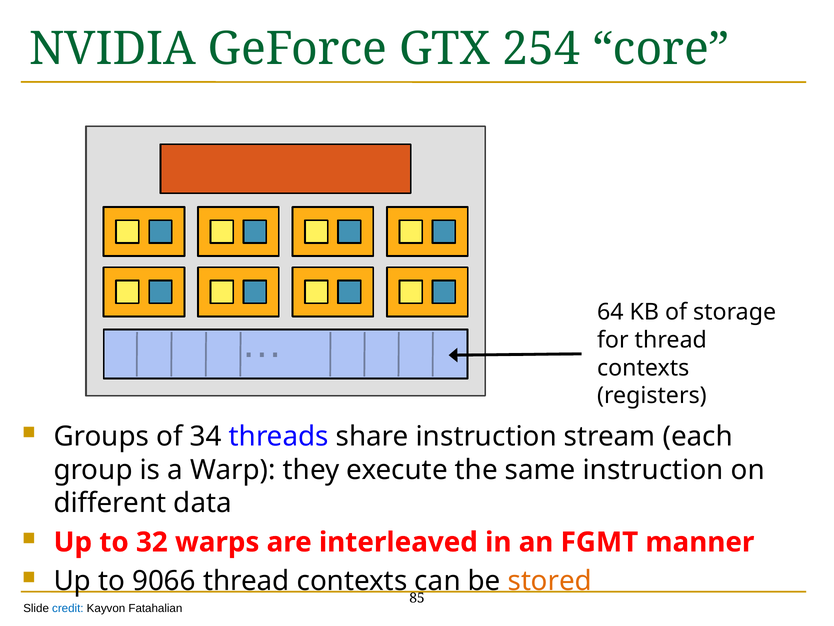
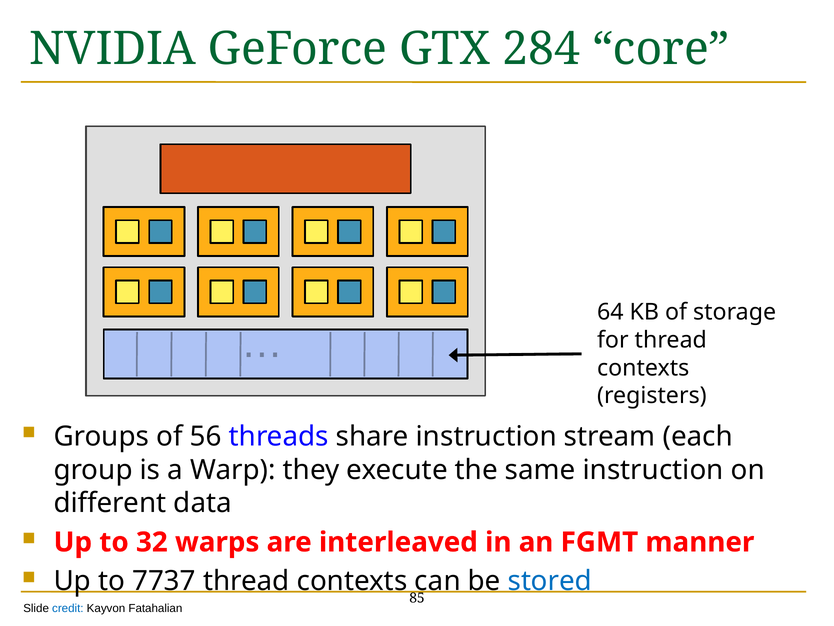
254: 254 -> 284
34: 34 -> 56
9066: 9066 -> 7737
stored colour: orange -> blue
